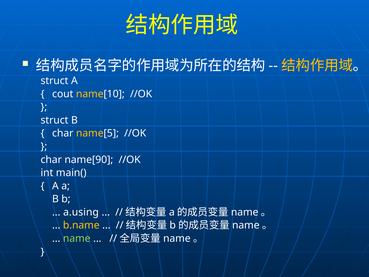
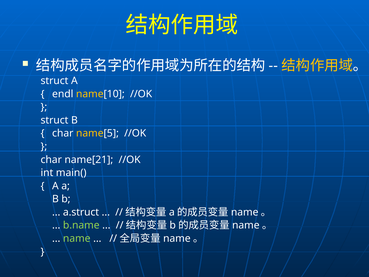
cout: cout -> endl
name[90: name[90 -> name[21
a.using: a.using -> a.struct
b.name colour: yellow -> light green
